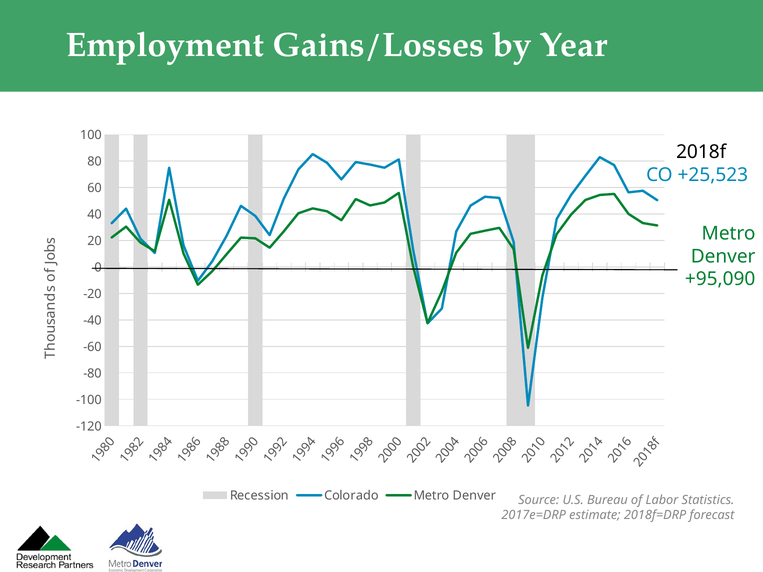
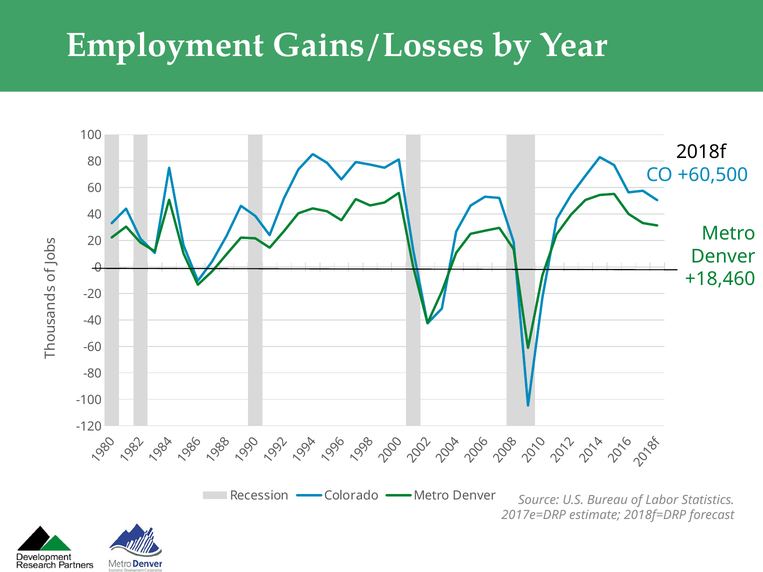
+25,523: +25,523 -> +60,500
+95,090: +95,090 -> +18,460
